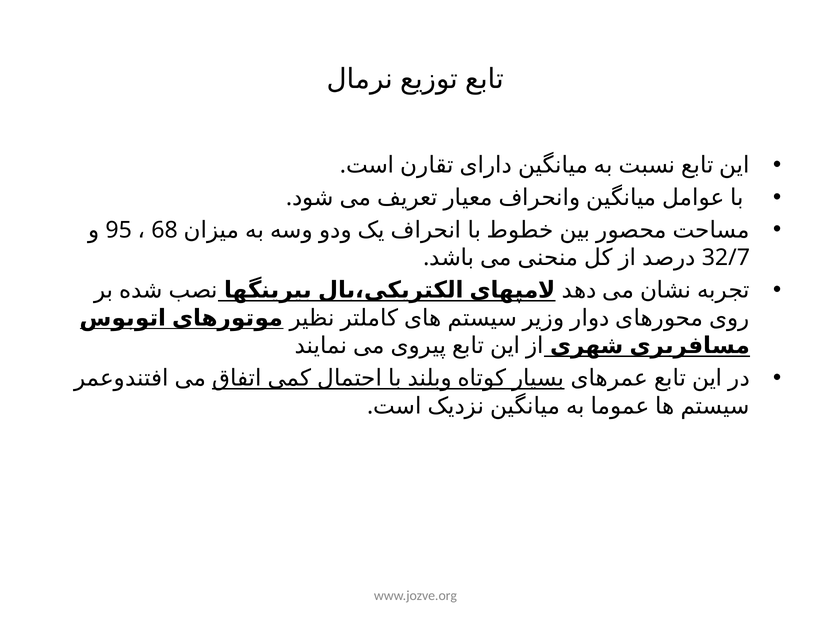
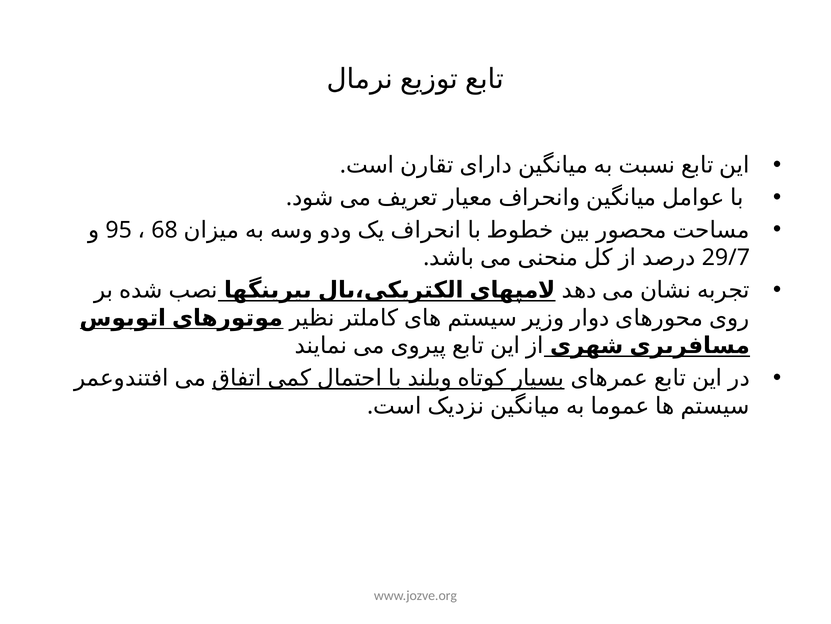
32/7: 32/7 -> 29/7
